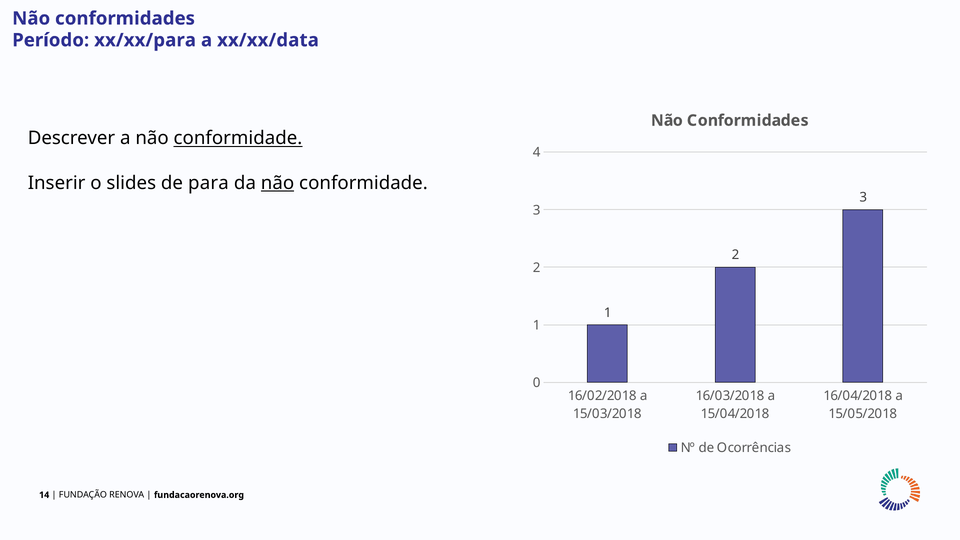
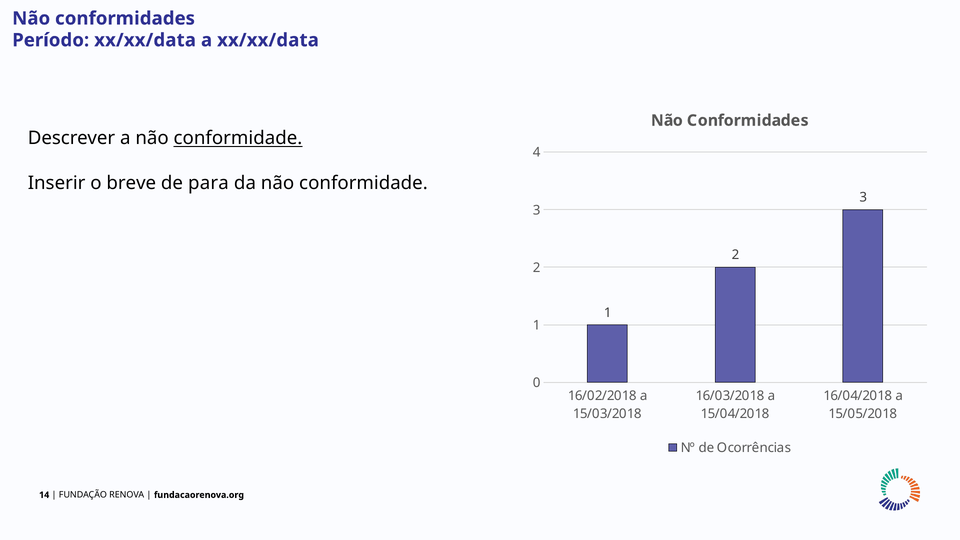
Período xx/xx/para: xx/xx/para -> xx/xx/data
slides: slides -> breve
não at (278, 183) underline: present -> none
